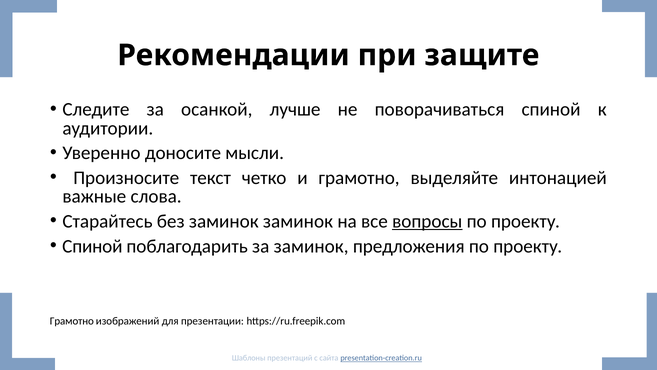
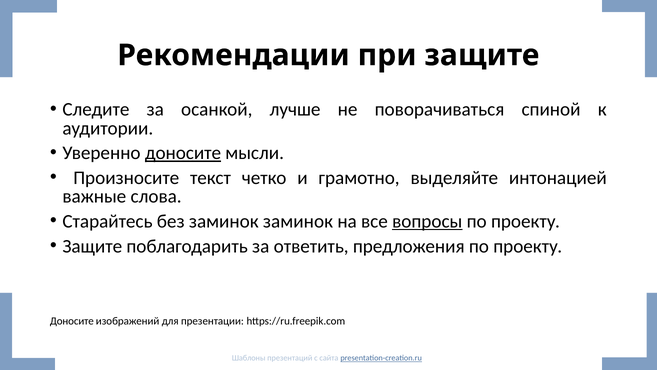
доносите at (183, 153) underline: none -> present
Спиной at (92, 246): Спиной -> Защите
за заминок: заминок -> ответить
Грамотно at (72, 321): Грамотно -> Доносите
